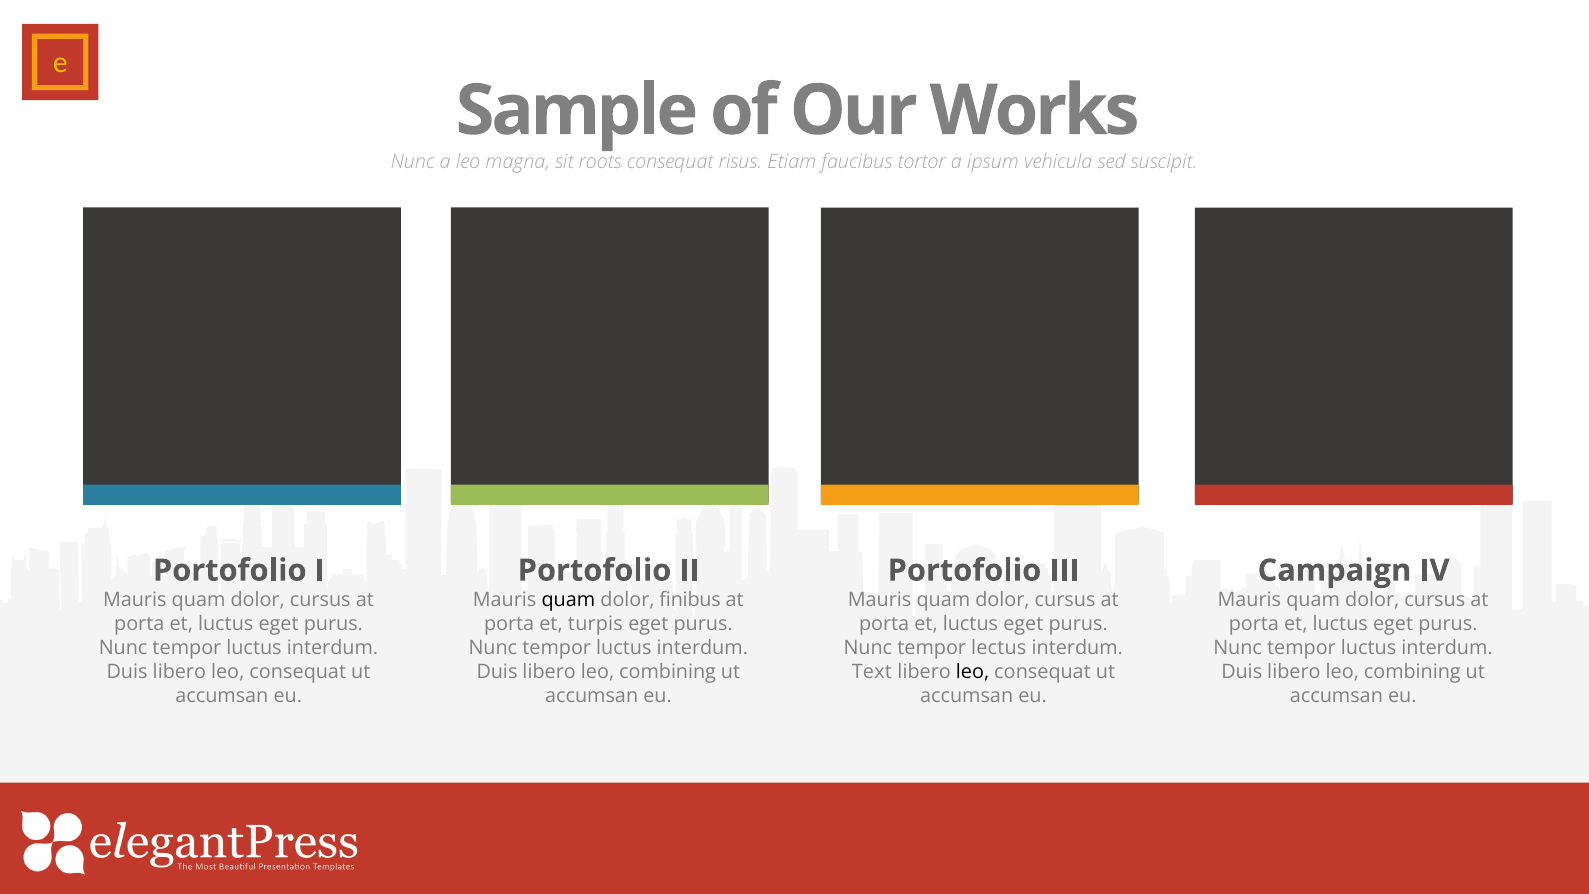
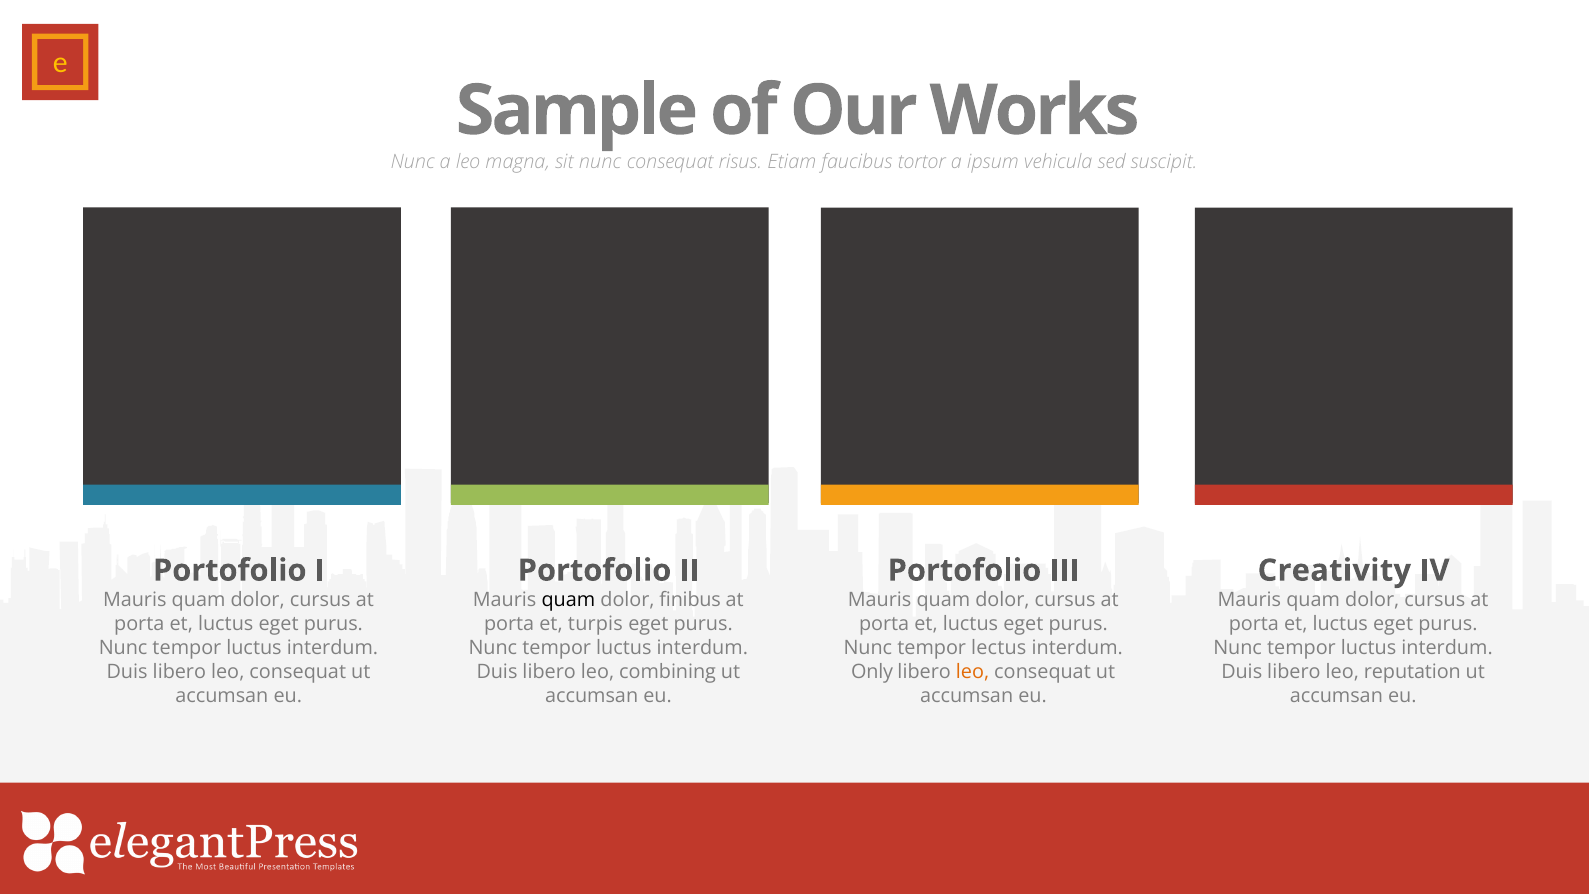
sit roots: roots -> nunc
Campaign: Campaign -> Creativity
Text: Text -> Only
leo at (973, 672) colour: black -> orange
combining at (1412, 672): combining -> reputation
